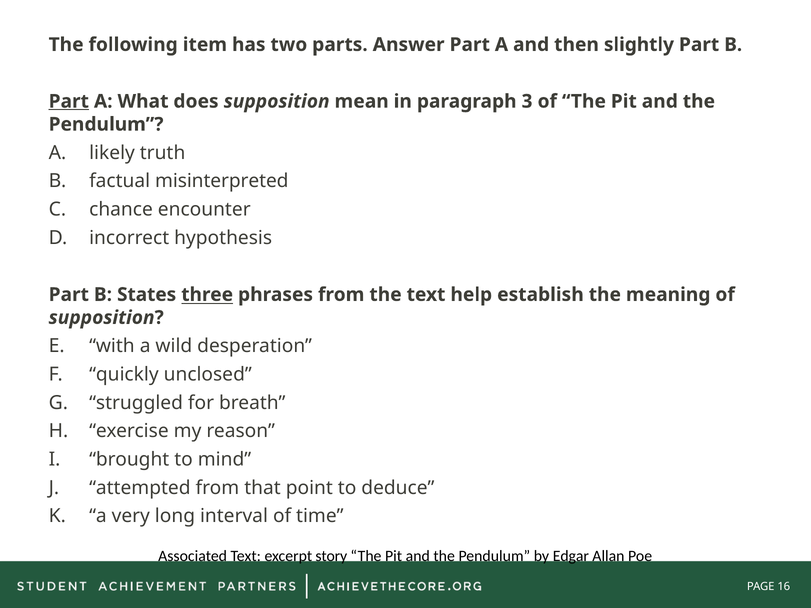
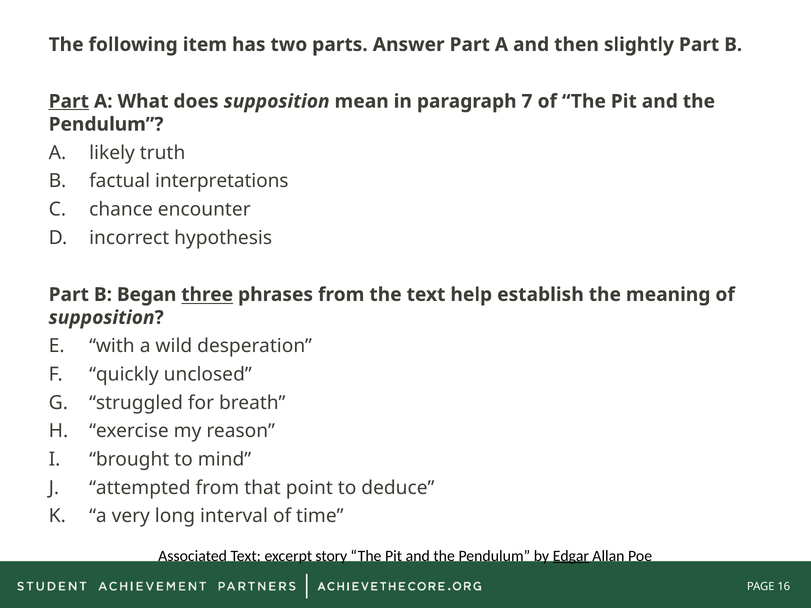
3: 3 -> 7
misinterpreted: misinterpreted -> interpretations
States: States -> Began
Edgar underline: none -> present
